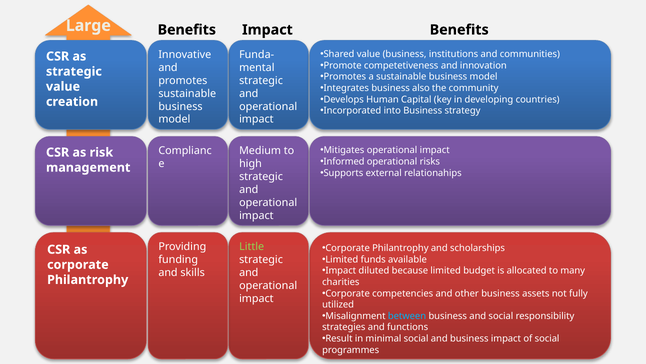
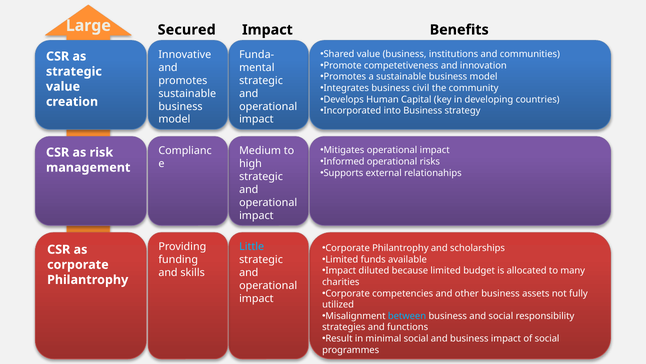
Benefits at (187, 30): Benefits -> Secured
also: also -> civil
Little colour: light green -> light blue
